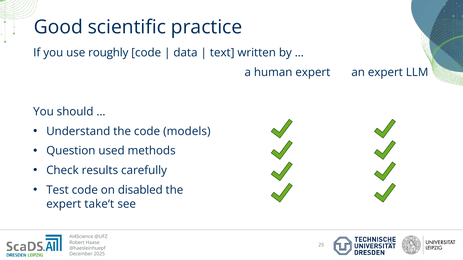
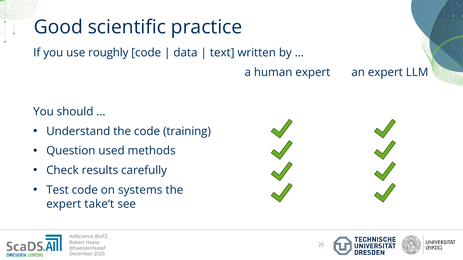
models: models -> training
disabled: disabled -> systems
